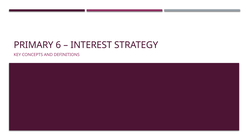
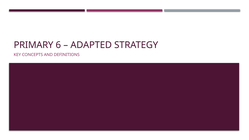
INTEREST: INTEREST -> ADAPTED
